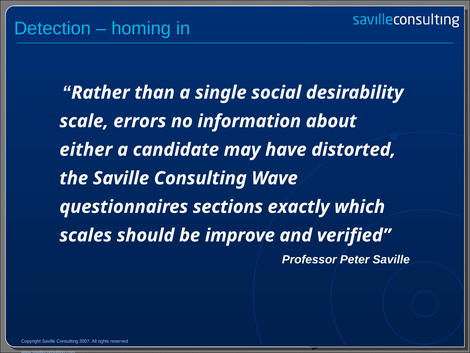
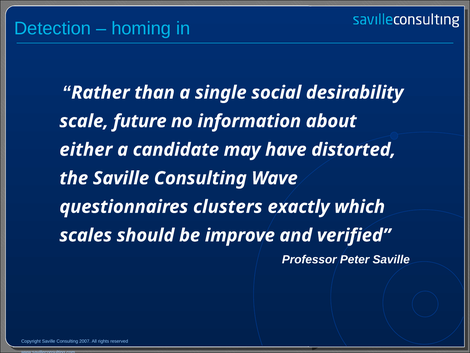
errors: errors -> future
sections: sections -> clusters
